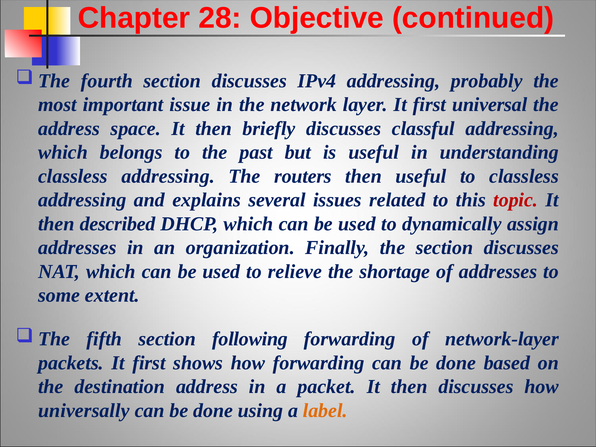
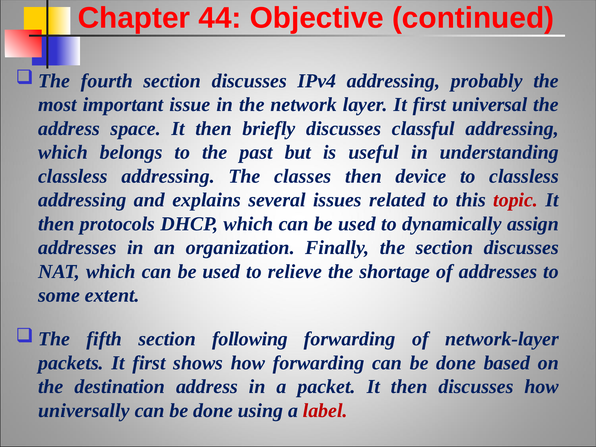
28: 28 -> 44
routers: routers -> classes
then useful: useful -> device
described: described -> protocols
label colour: orange -> red
